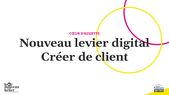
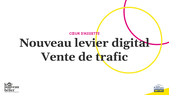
Créer: Créer -> Vente
client: client -> trafic
